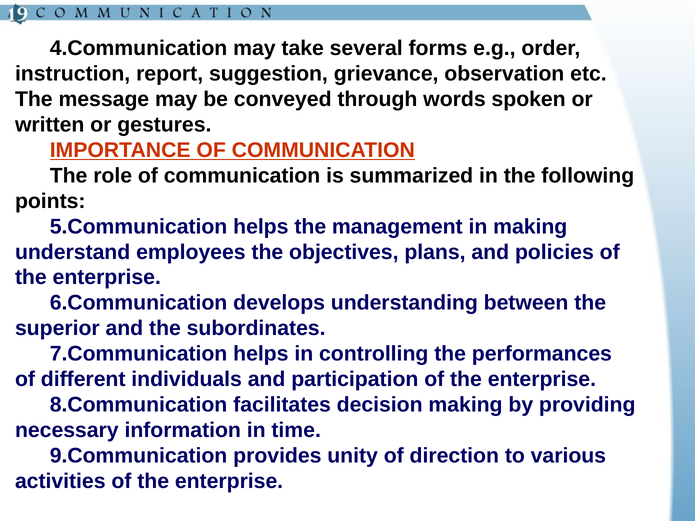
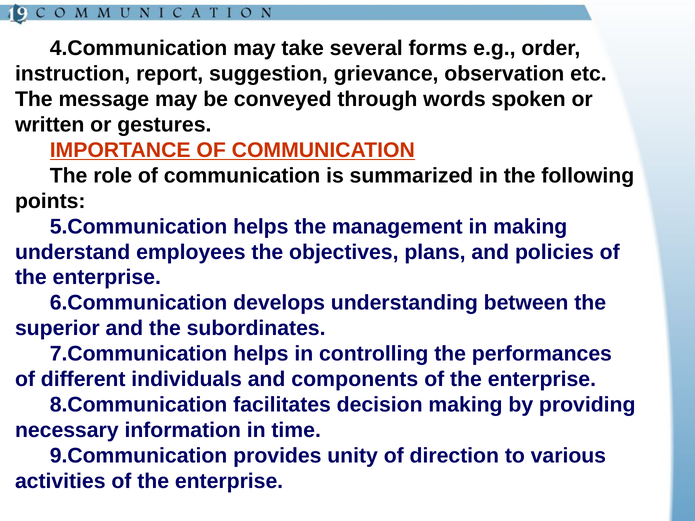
participation: participation -> components
